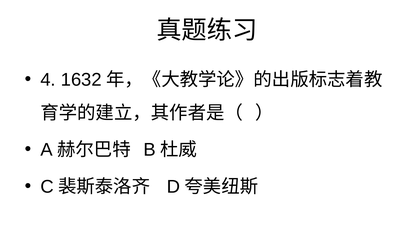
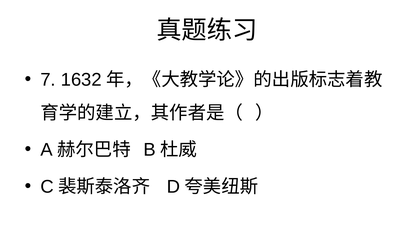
4: 4 -> 7
